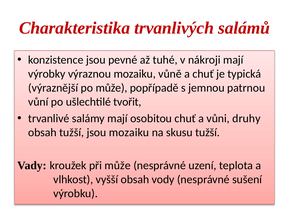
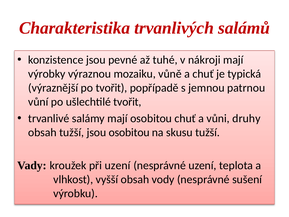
po může: může -> tvořit
jsou mozaiku: mozaiku -> osobitou
při může: může -> uzení
